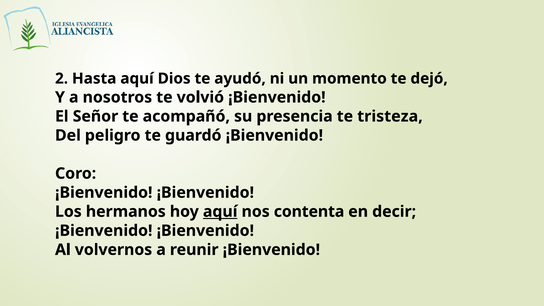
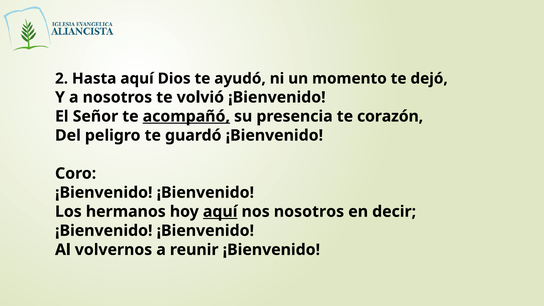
acompañó underline: none -> present
tristeza: tristeza -> corazón
nos contenta: contenta -> nosotros
